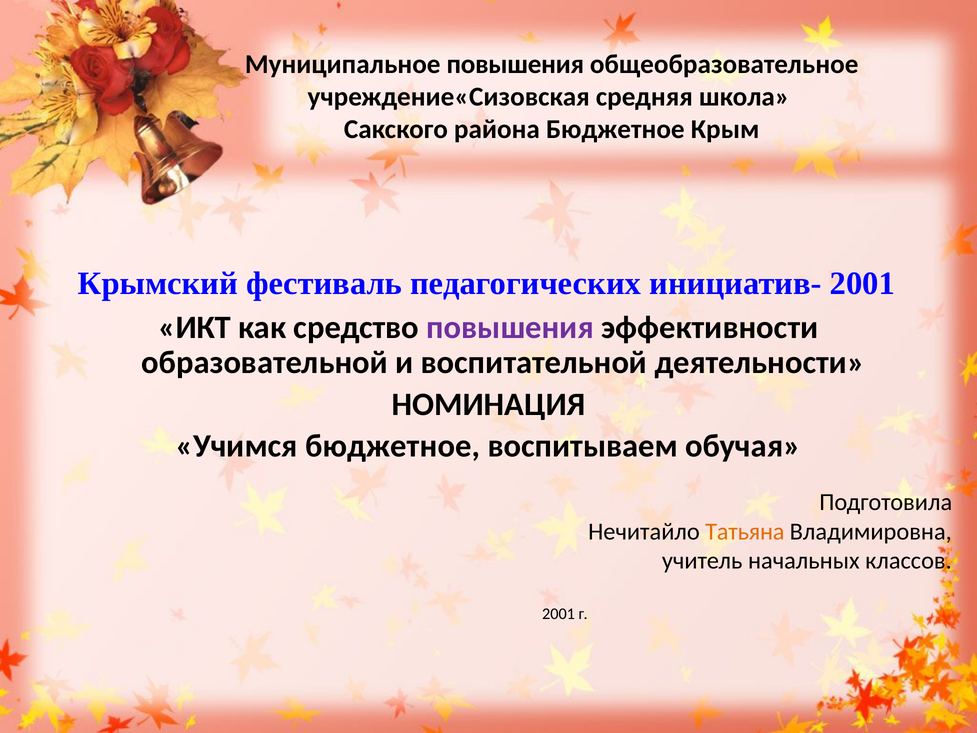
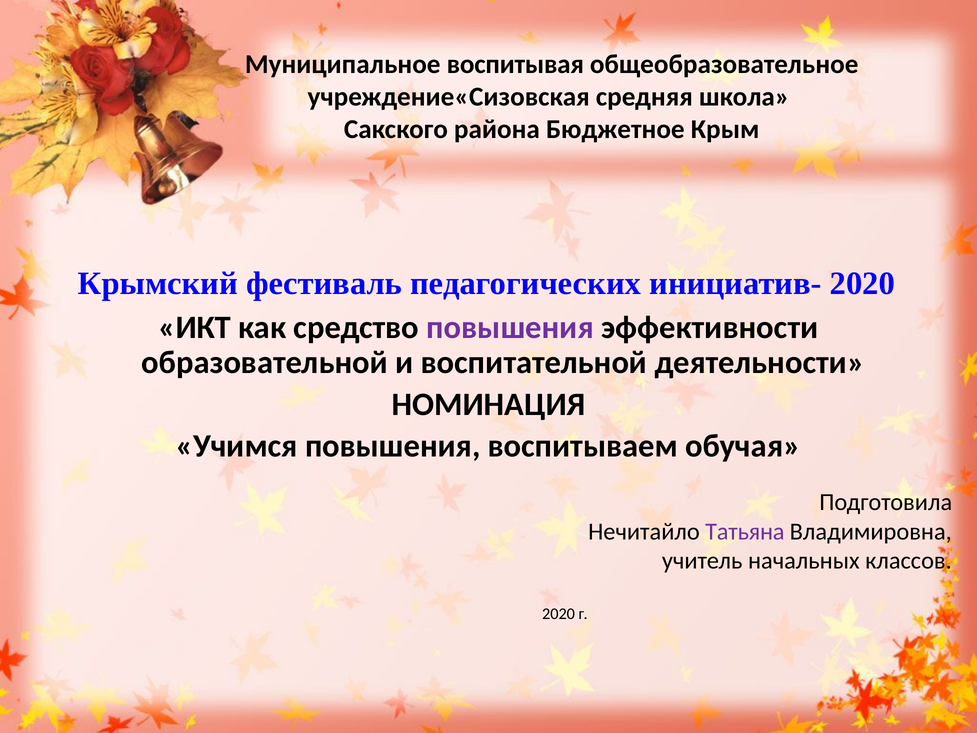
Муниципальное повышения: повышения -> воспитывая
инициатив- 2001: 2001 -> 2020
Учимся бюджетное: бюджетное -> повышения
Татьяна colour: orange -> purple
2001 at (559, 614): 2001 -> 2020
